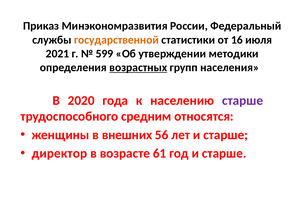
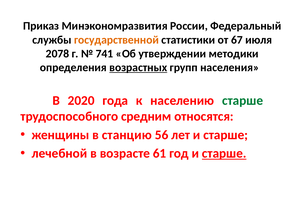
16: 16 -> 67
2021: 2021 -> 2078
599: 599 -> 741
старше at (243, 100) colour: purple -> green
внешних: внешних -> станцию
директор: директор -> лечебной
старше at (224, 153) underline: none -> present
